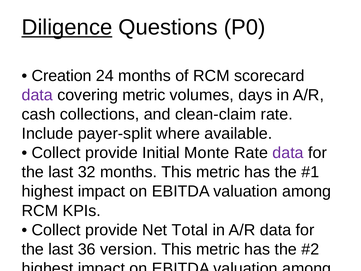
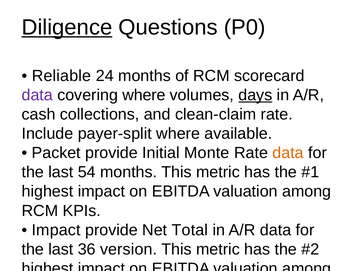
Creation: Creation -> Reliable
covering metric: metric -> where
days underline: none -> present
Collect at (56, 153): Collect -> Packet
data at (288, 153) colour: purple -> orange
32: 32 -> 54
Collect at (56, 230): Collect -> Impact
